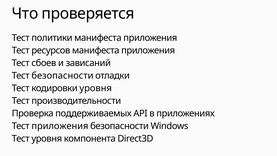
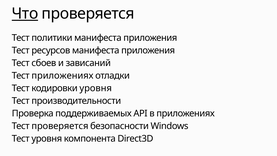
Что underline: none -> present
Тест безопасности: безопасности -> приложениях
Тест приложения: приложения -> проверяется
